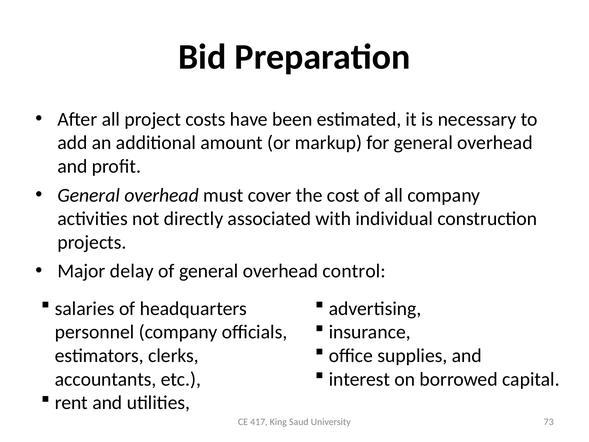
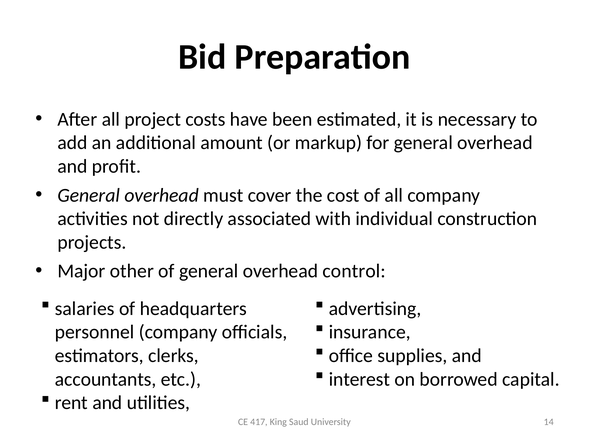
delay: delay -> other
73: 73 -> 14
